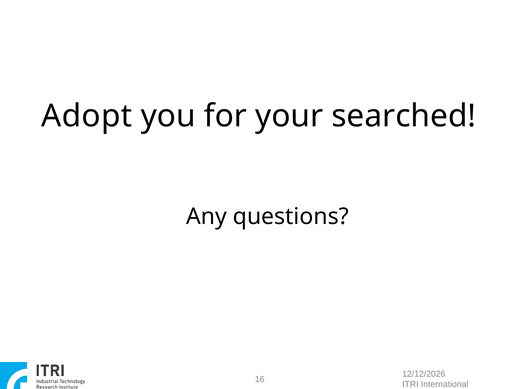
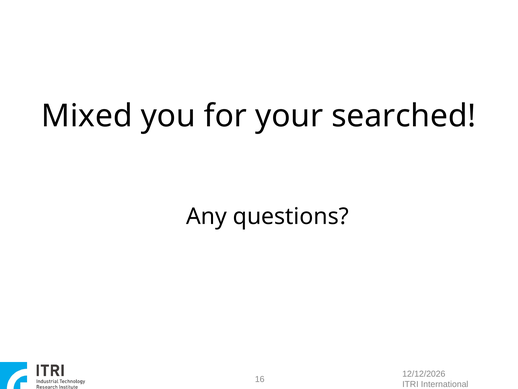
Adopt: Adopt -> Mixed
